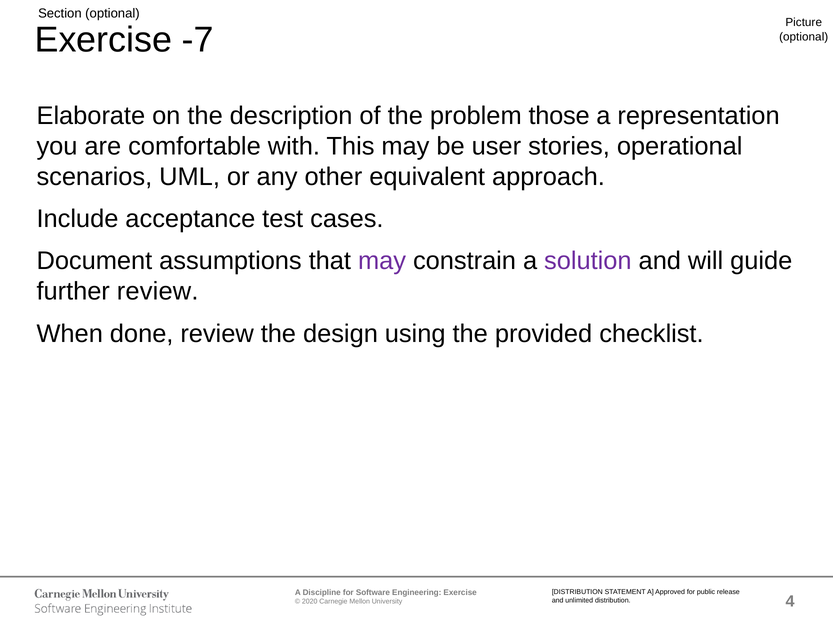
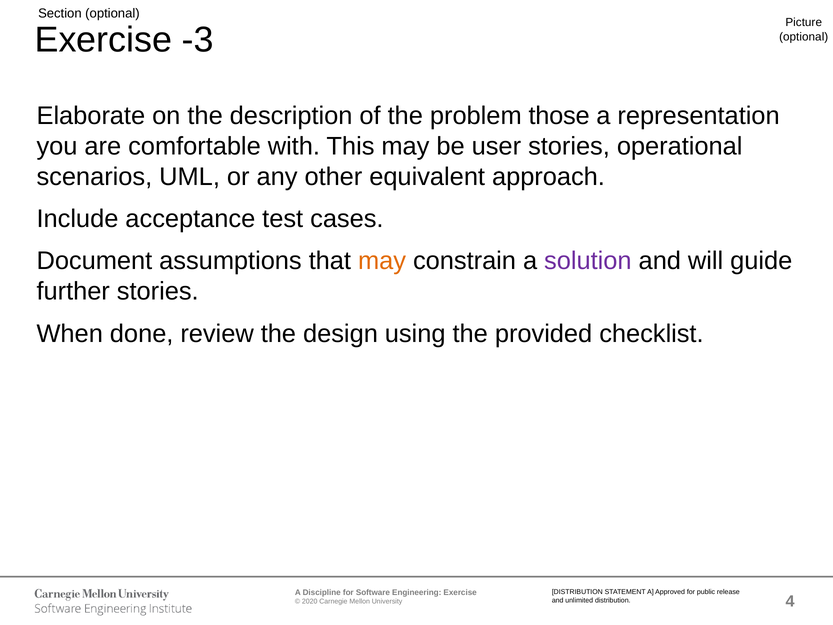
-7: -7 -> -3
may at (382, 261) colour: purple -> orange
further review: review -> stories
